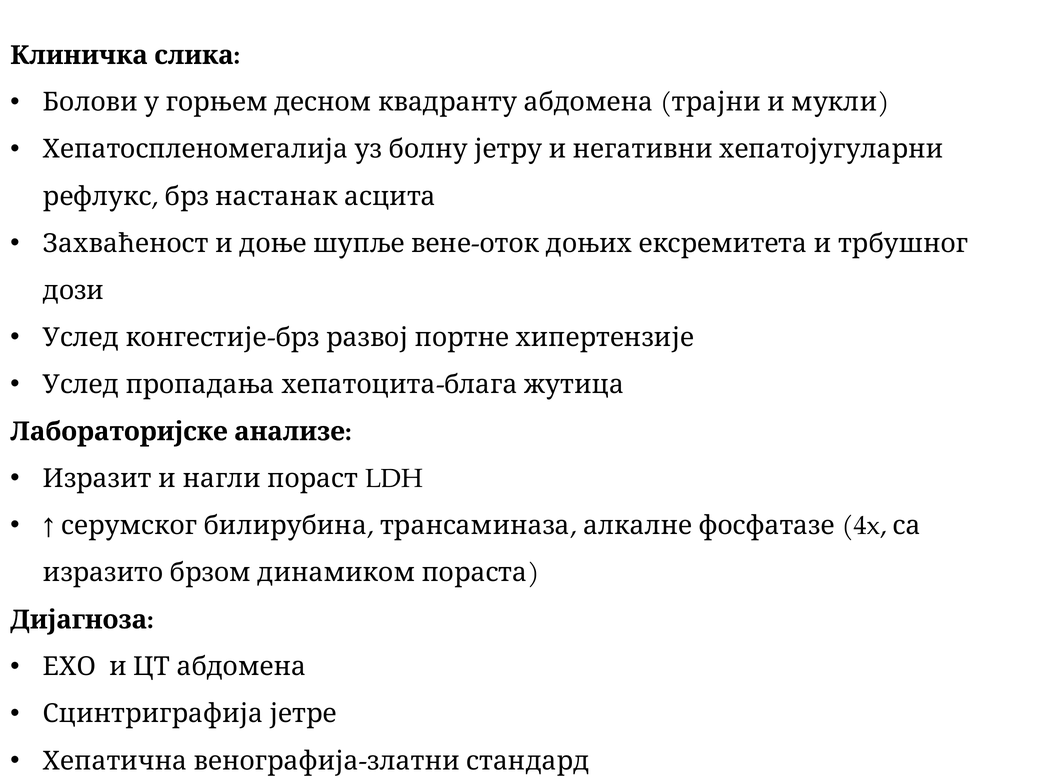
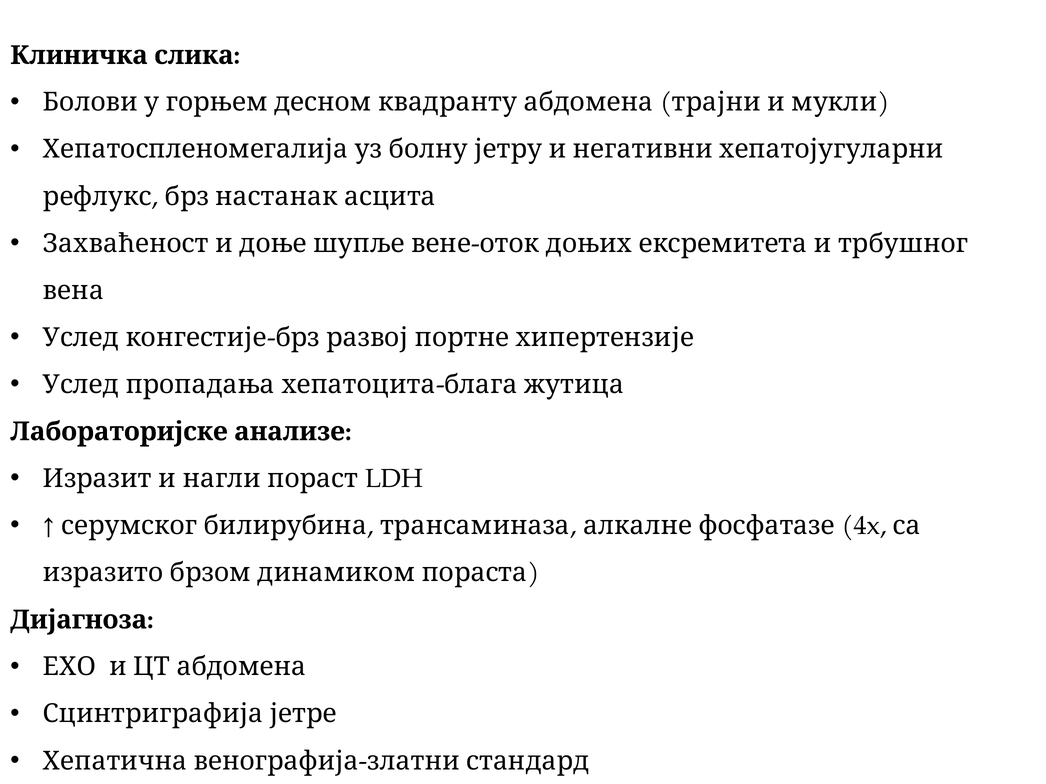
дози: дози -> вена
